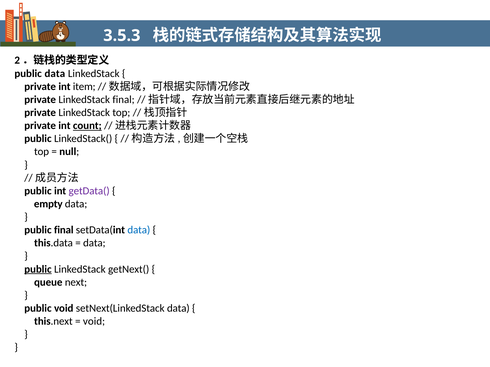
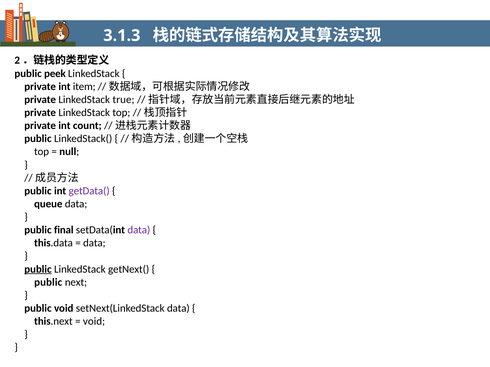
3.5.3: 3.5.3 -> 3.1.3
public data: data -> peek
LinkedStack final: final -> true
count underline: present -> none
empty: empty -> queue
data at (139, 230) colour: blue -> purple
queue at (48, 283): queue -> public
